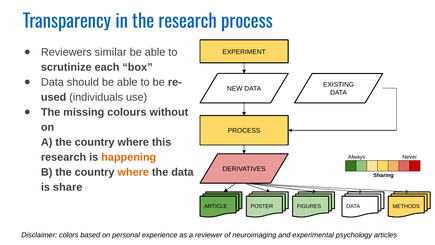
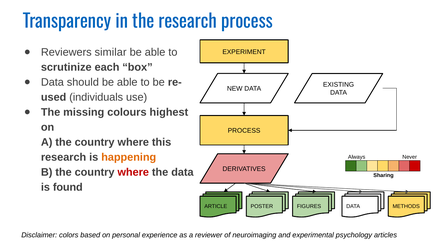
without: without -> highest
where at (133, 172) colour: orange -> red
share: share -> found
